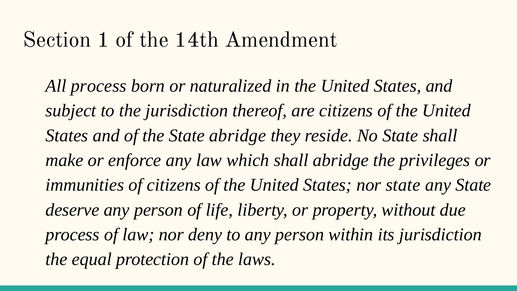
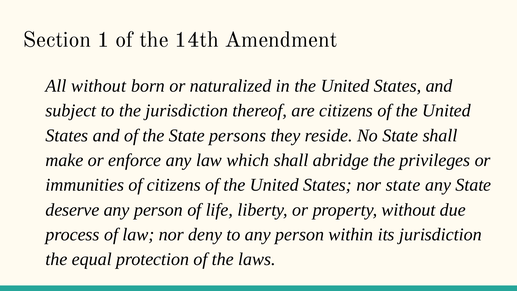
All process: process -> without
State abridge: abridge -> persons
